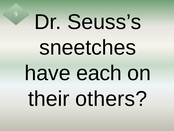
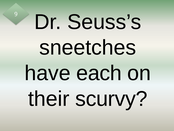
others: others -> scurvy
